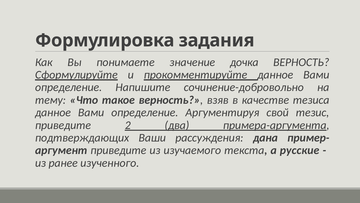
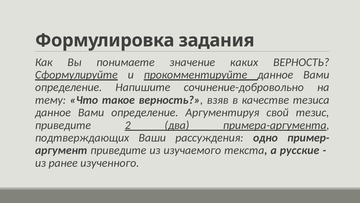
дочка: дочка -> каких
дана: дана -> одно
